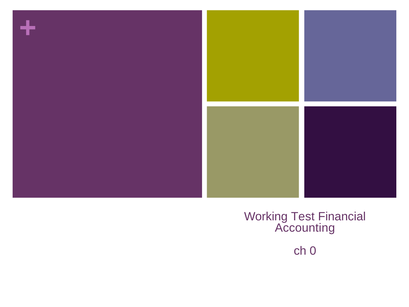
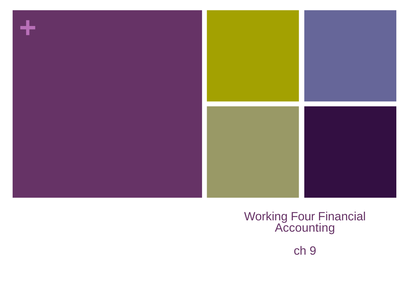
Test: Test -> Four
0: 0 -> 9
